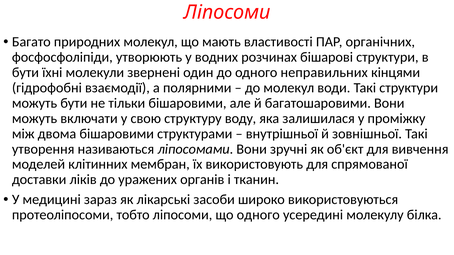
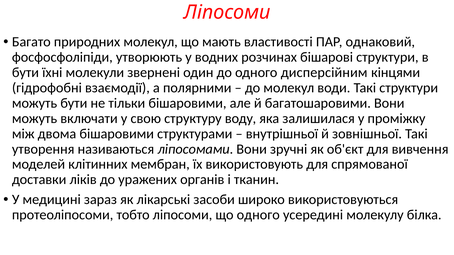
органічних: органічних -> однаковий
неправильних: неправильних -> дисперсійним
